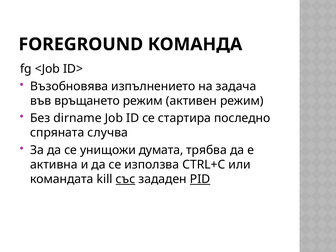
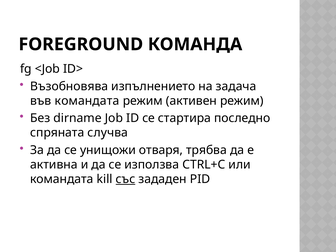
във връщането: връщането -> командата
думата: думата -> отваря
PID underline: present -> none
